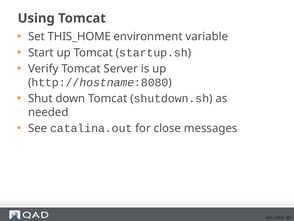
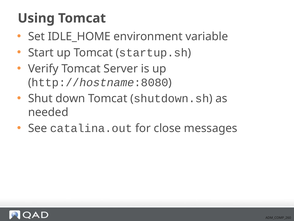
THIS_HOME: THIS_HOME -> IDLE_HOME
